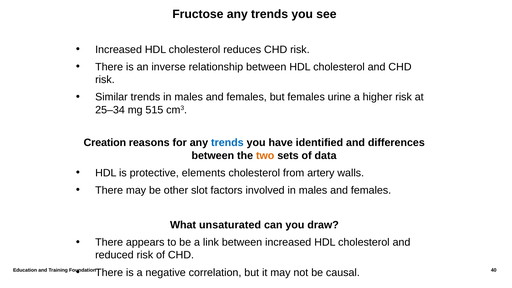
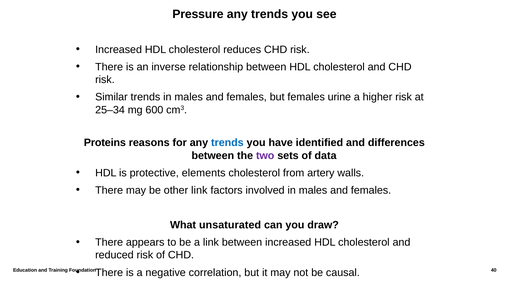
Fructose: Fructose -> Pressure
515: 515 -> 600
Creation: Creation -> Proteins
two colour: orange -> purple
other slot: slot -> link
